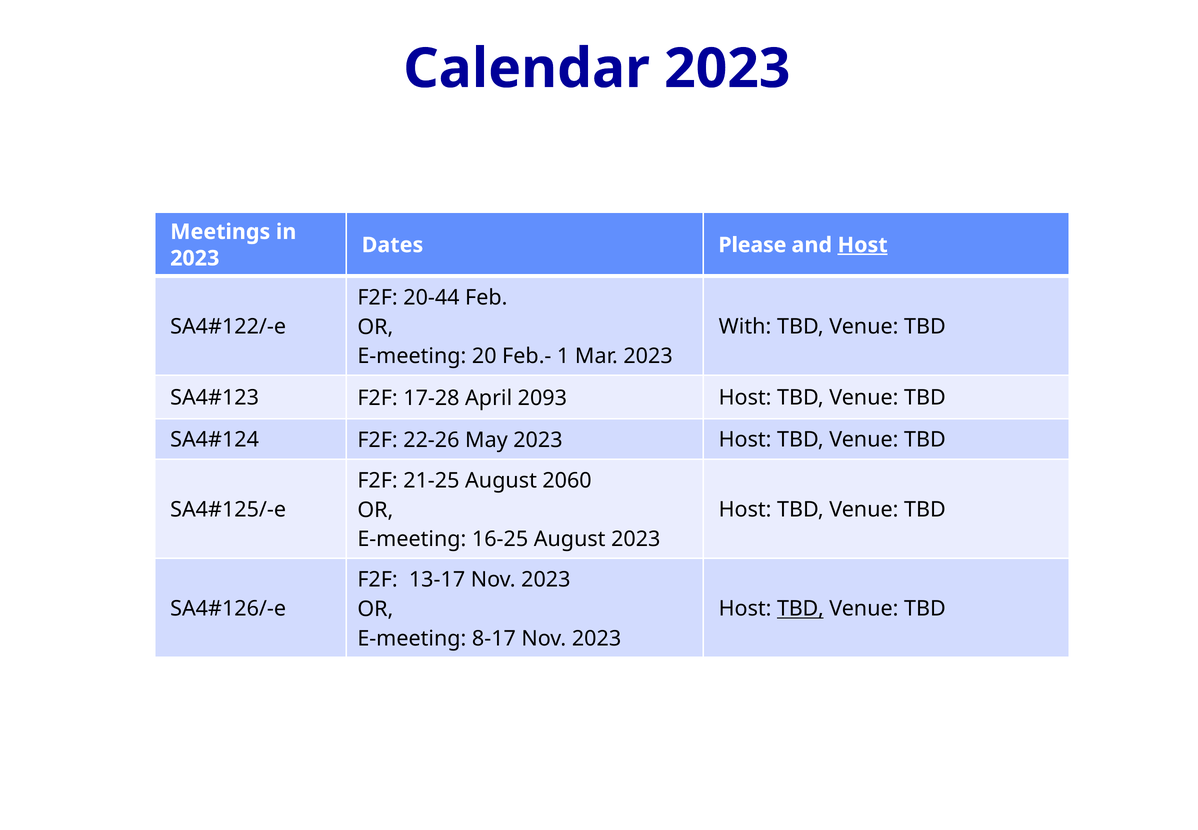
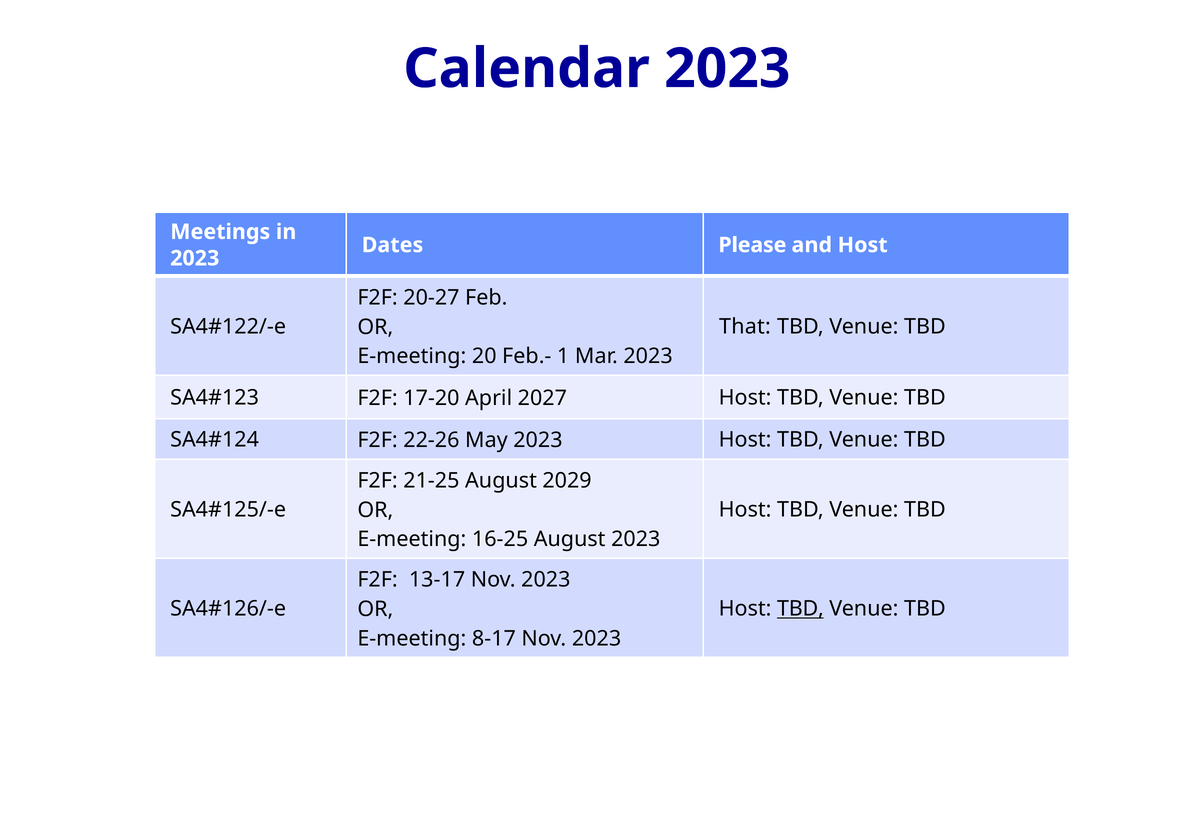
Host at (863, 245) underline: present -> none
20-44: 20-44 -> 20-27
With: With -> That
17-28: 17-28 -> 17-20
2093: 2093 -> 2027
2060: 2060 -> 2029
